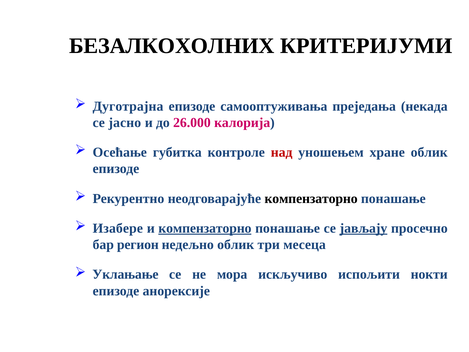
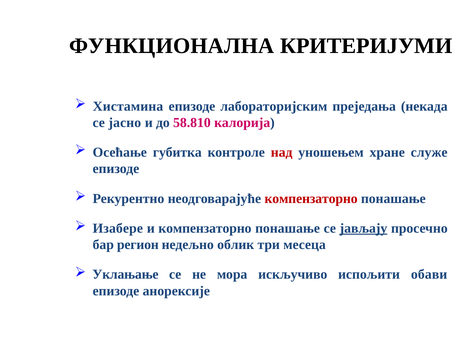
БЕЗАЛКОХОЛНИХ: БЕЗАЛКОХОЛНИХ -> ФУНКЦИОНАЛНА
Дуготрајна: Дуготрајна -> Хистамина
самооптуживања: самооптуживања -> лабораторијским
26.000: 26.000 -> 58.810
хране облик: облик -> служе
компензаторно at (311, 198) colour: black -> red
компензаторно at (205, 228) underline: present -> none
нокти: нокти -> обави
